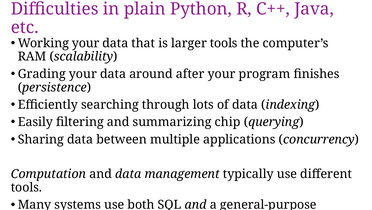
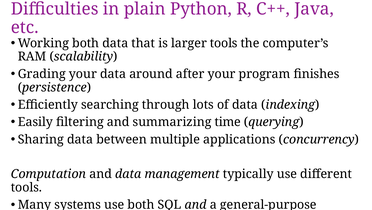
Working your: your -> both
chip: chip -> time
